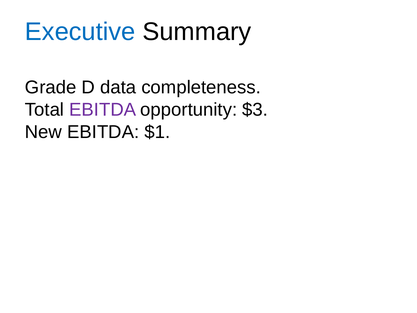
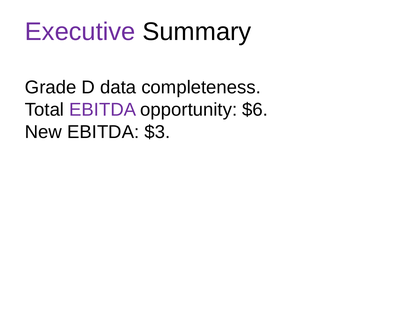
Executive colour: blue -> purple
$3: $3 -> $6
$1: $1 -> $3
